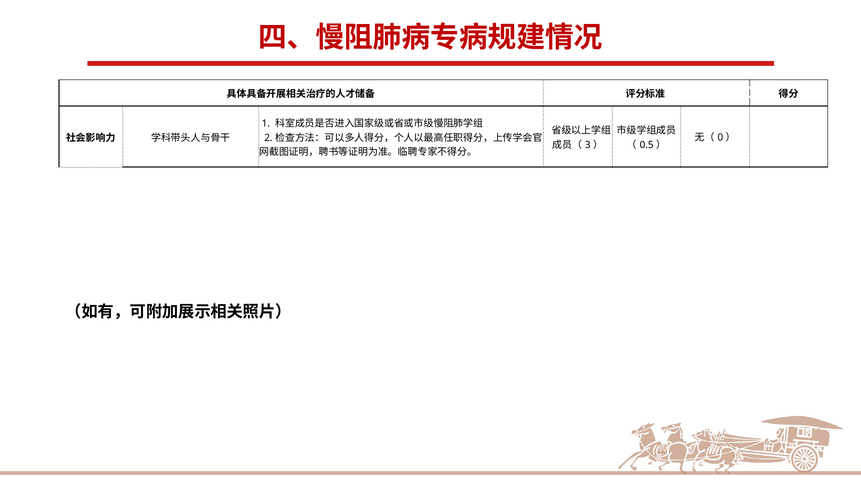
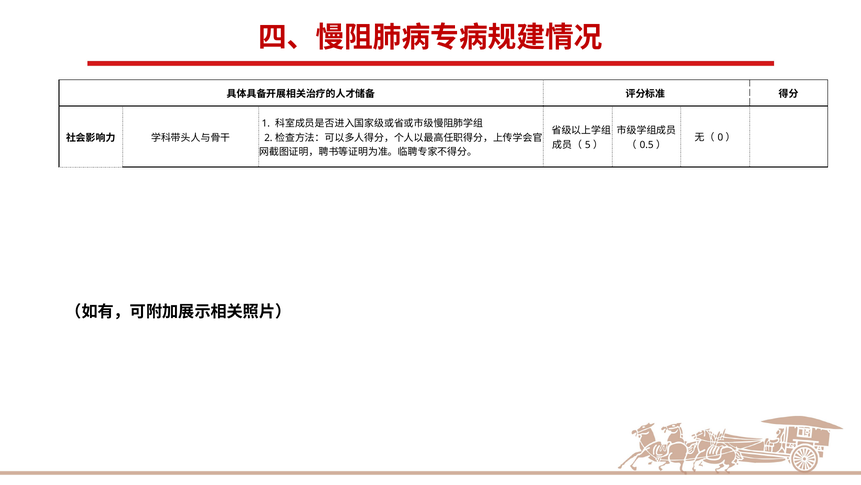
3: 3 -> 5
